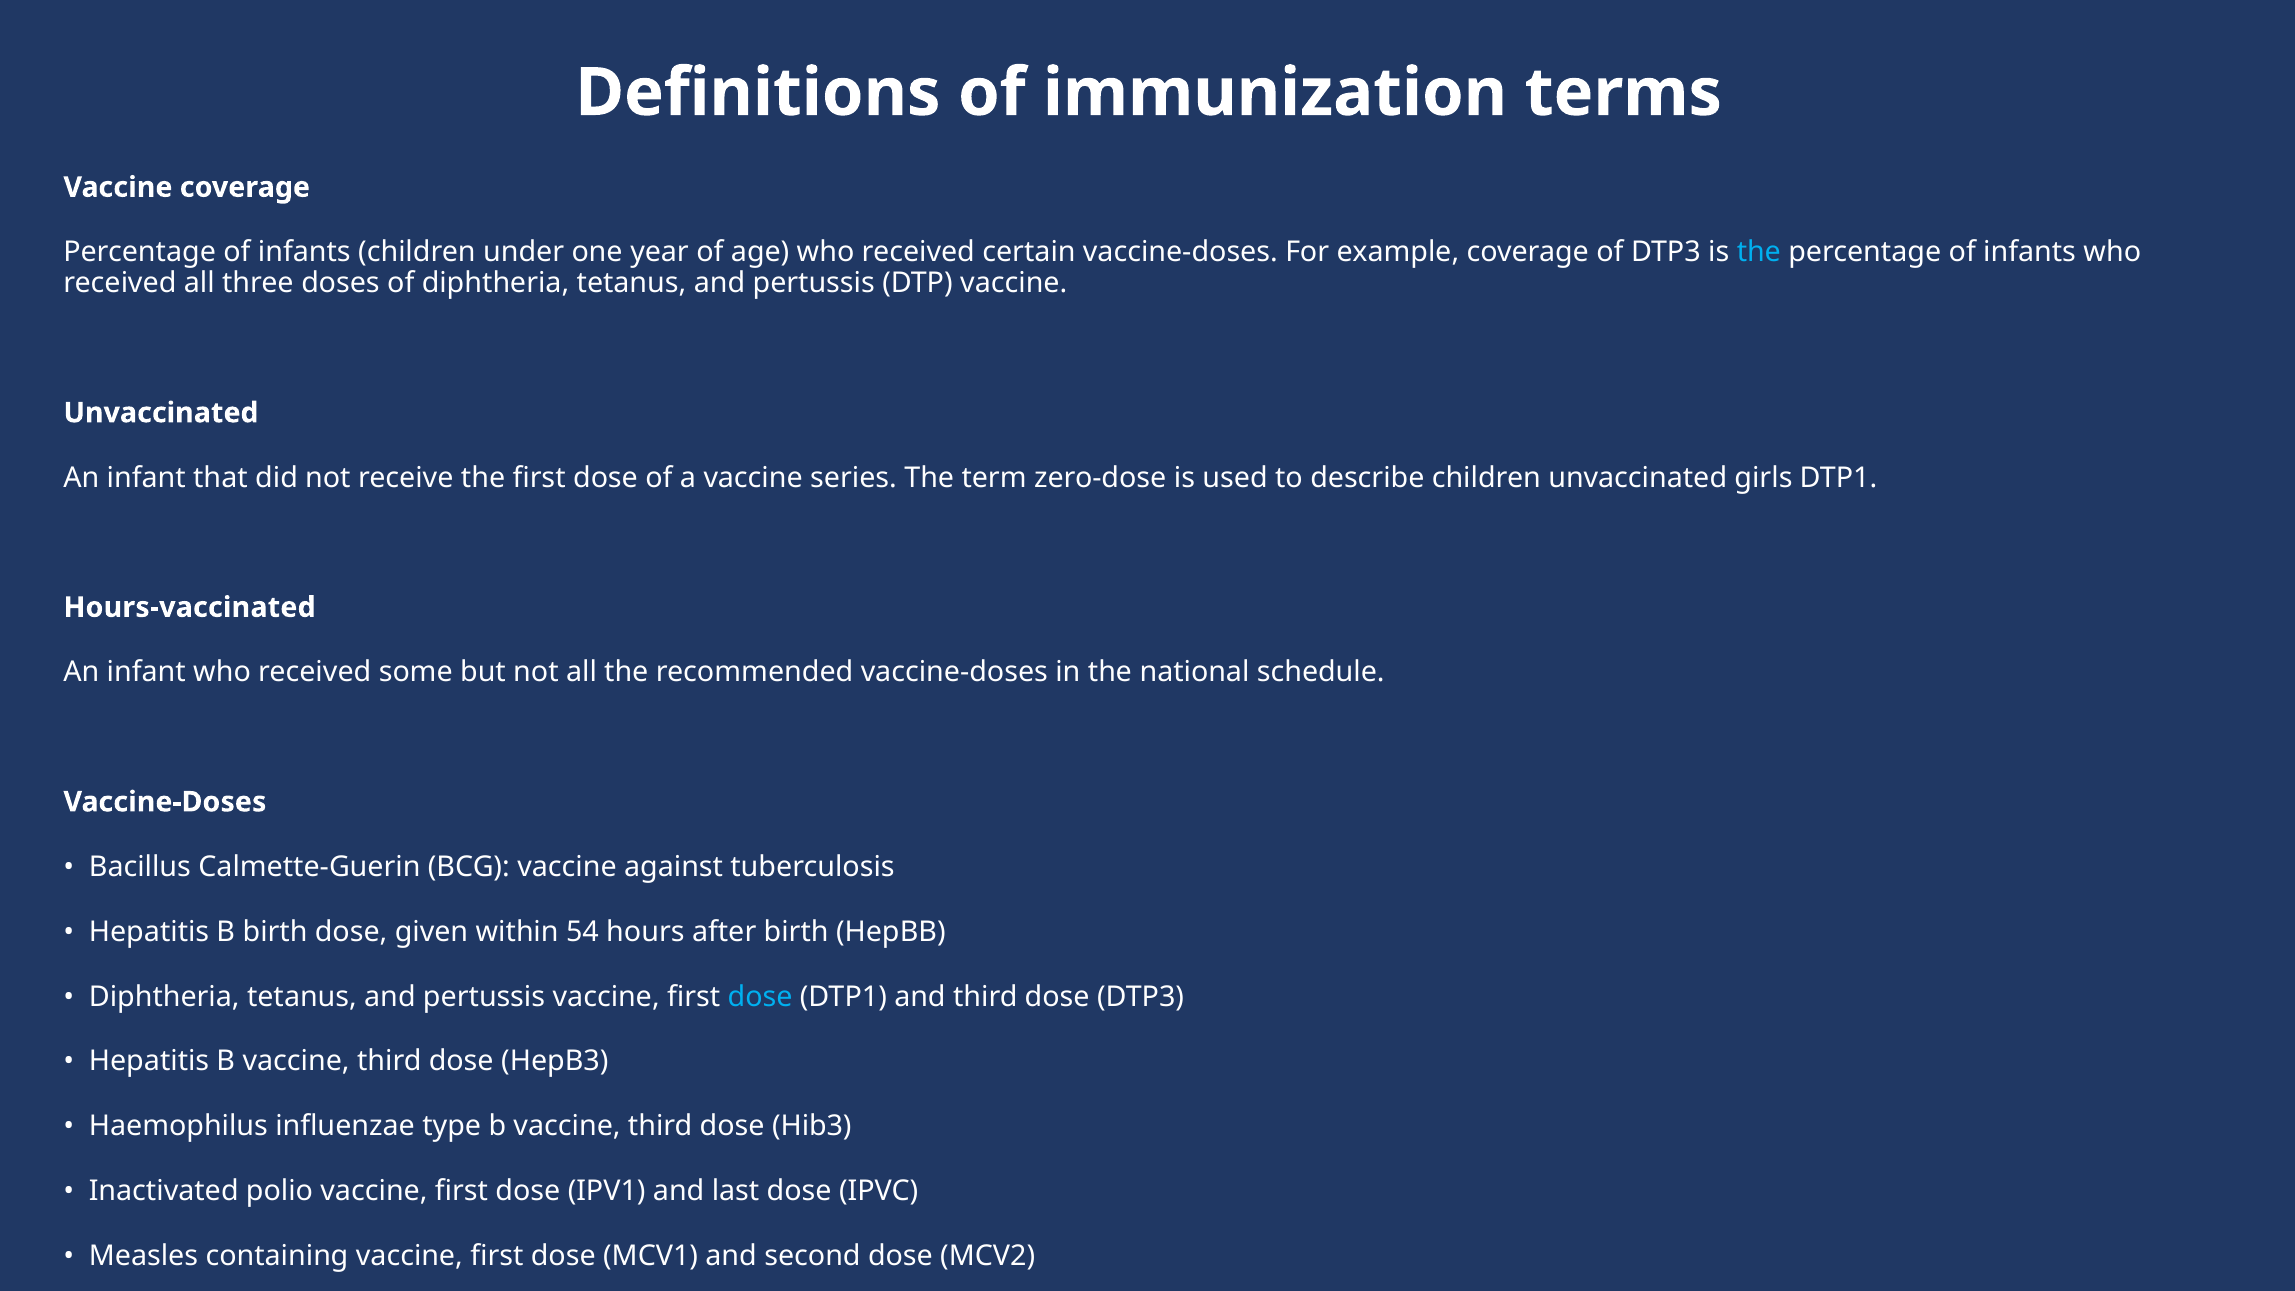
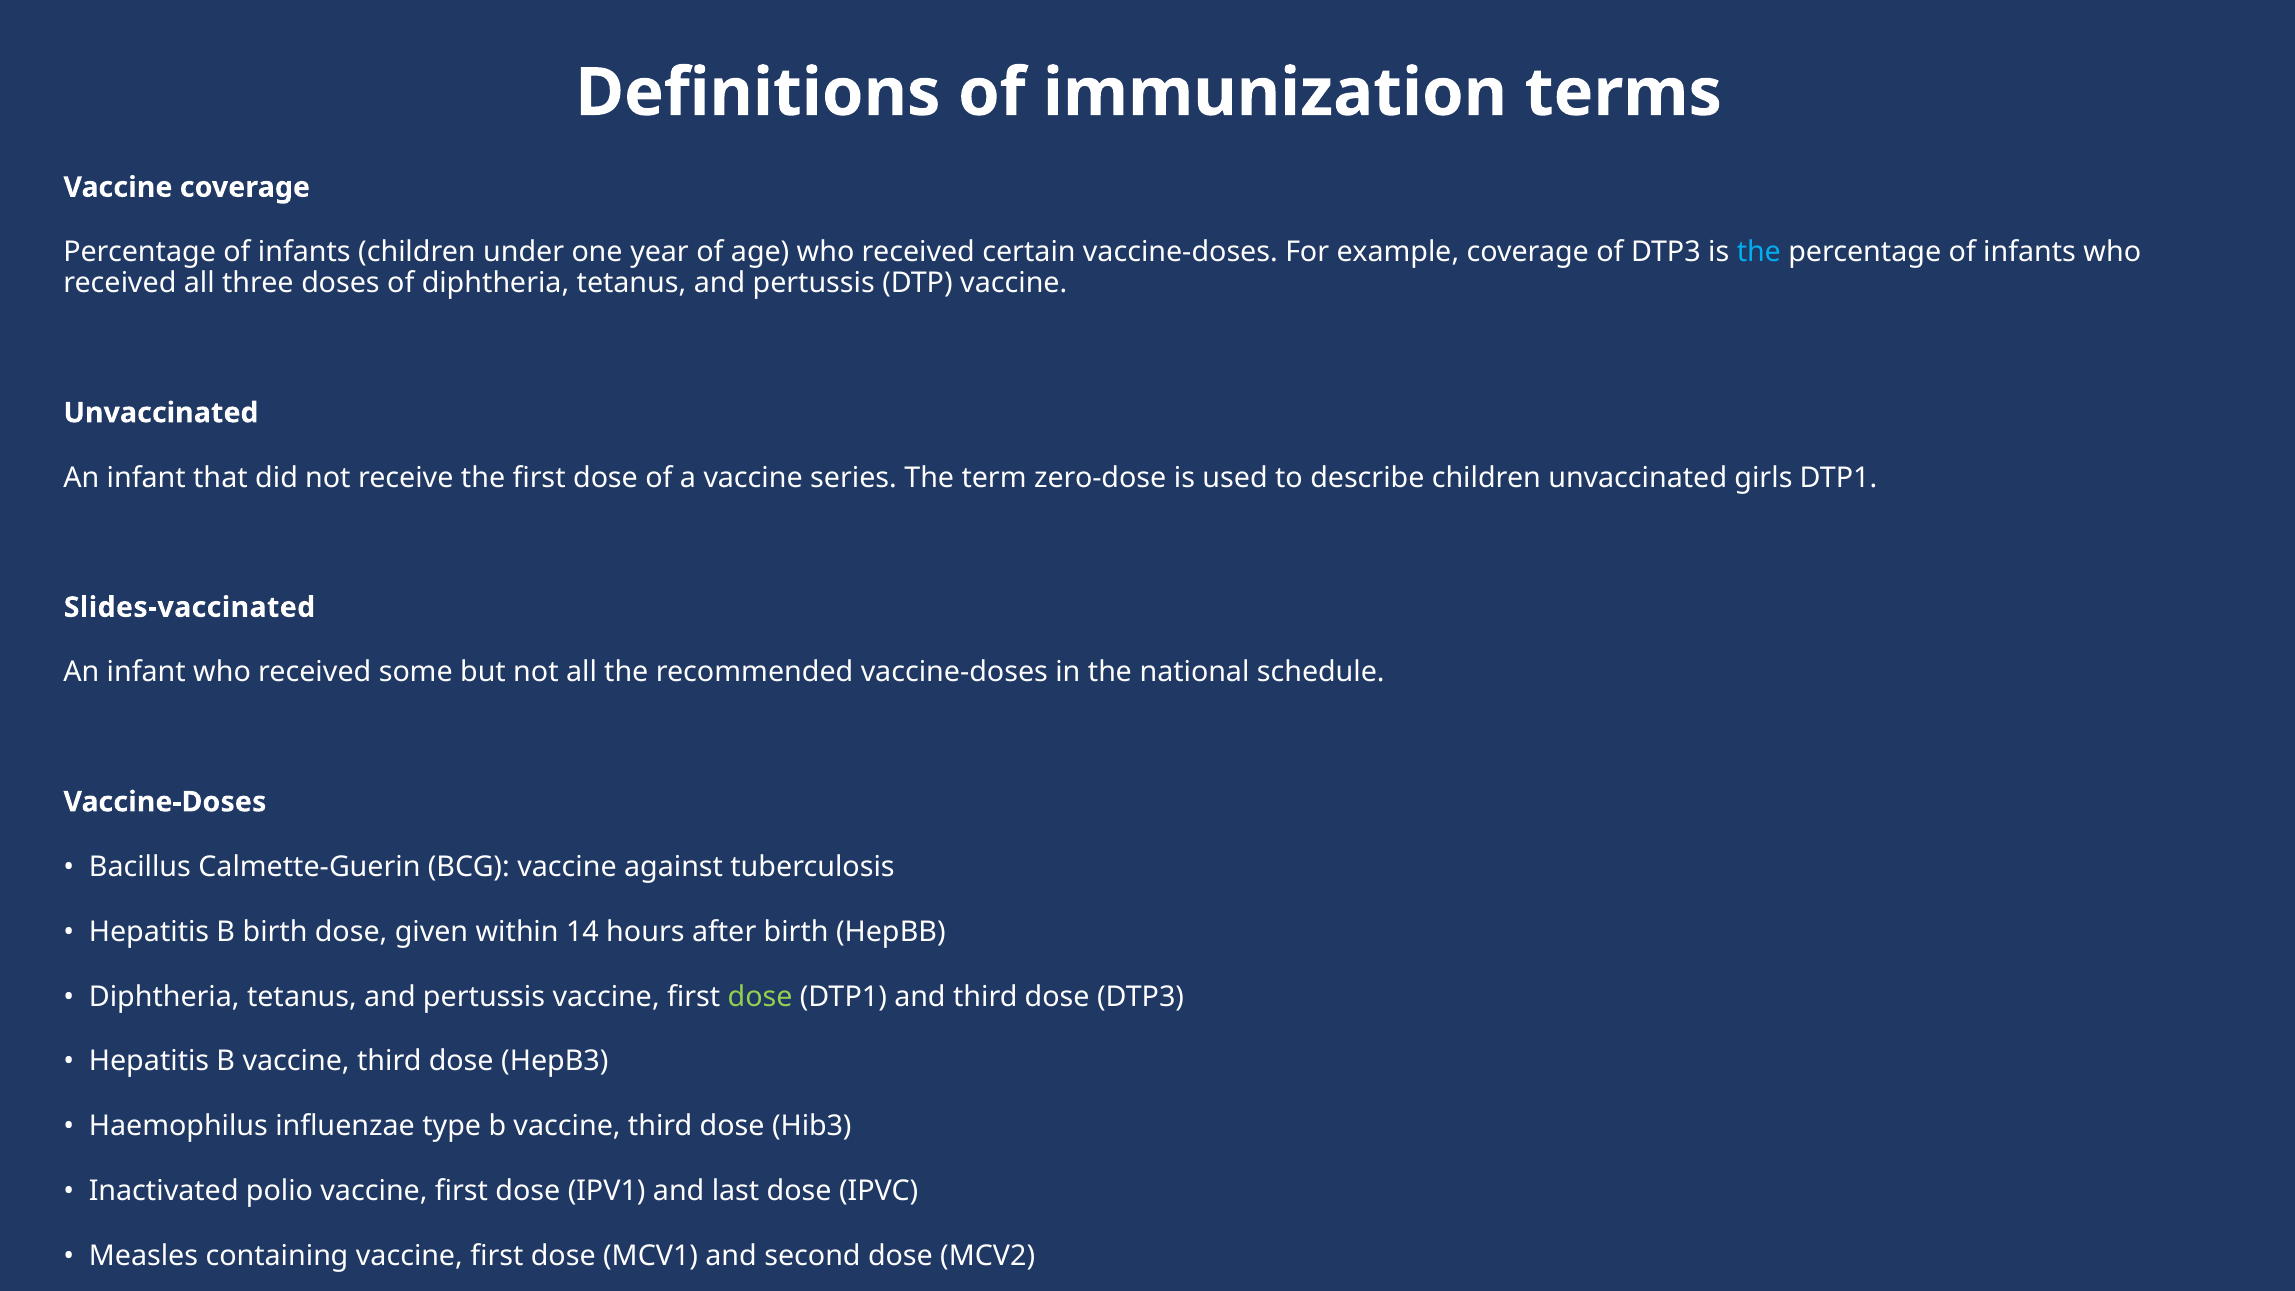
Hours-vaccinated: Hours-vaccinated -> Slides-vaccinated
54: 54 -> 14
dose at (760, 997) colour: light blue -> light green
